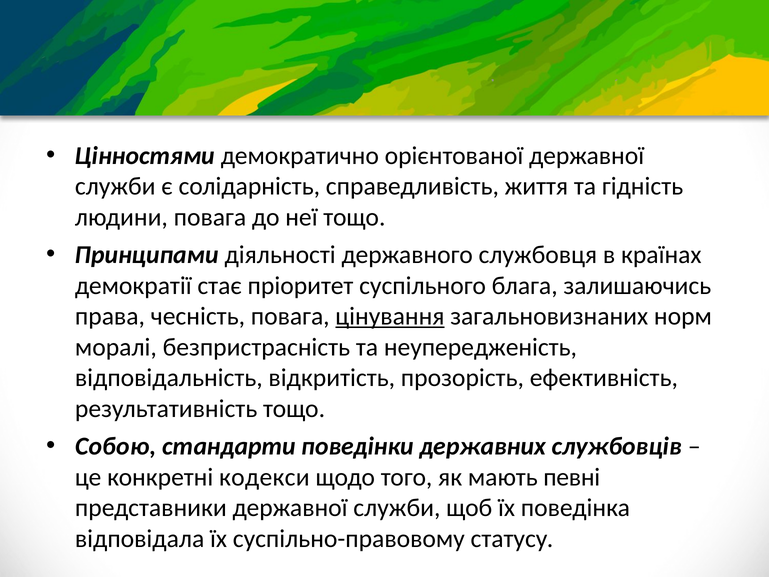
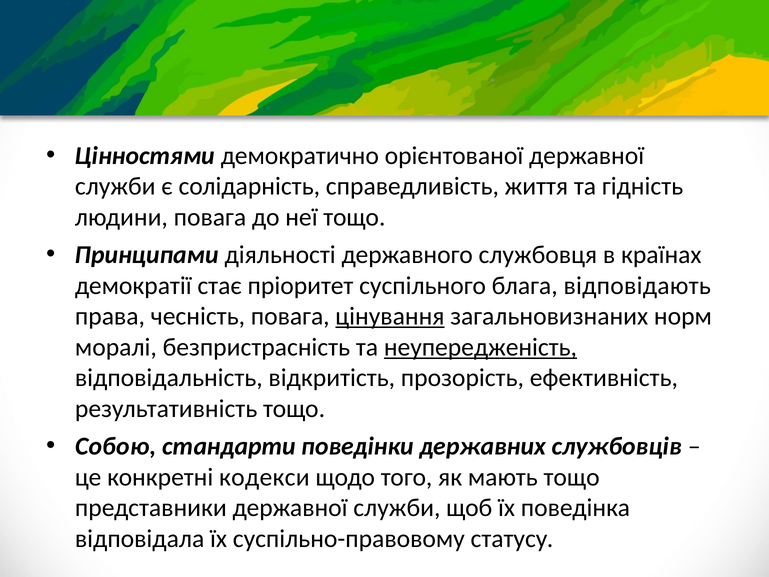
залишаючись: залишаючись -> відповідають
неупередженість underline: none -> present
мають певні: певні -> тощо
